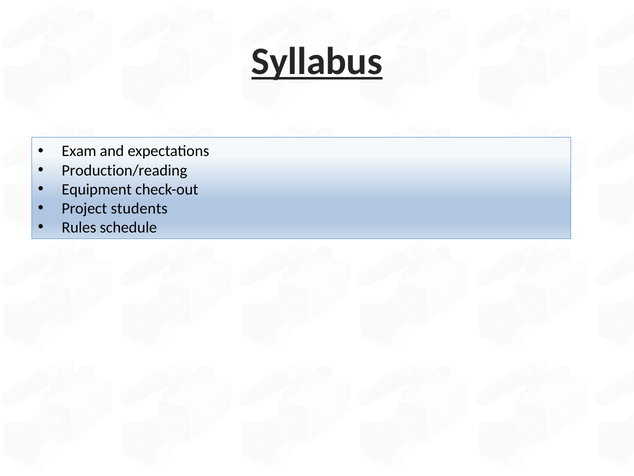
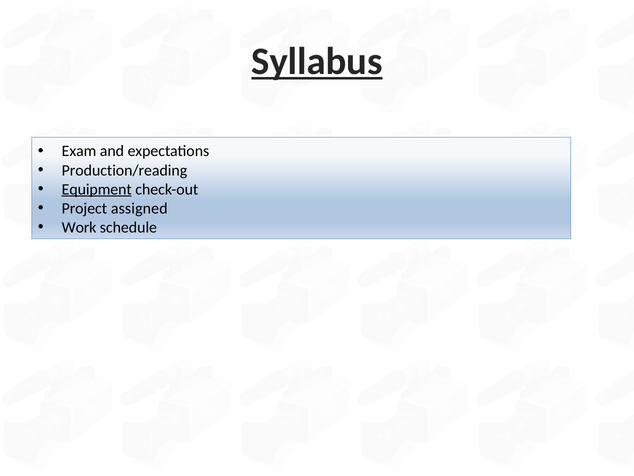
Equipment underline: none -> present
students: students -> assigned
Rules: Rules -> Work
